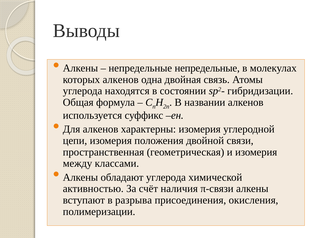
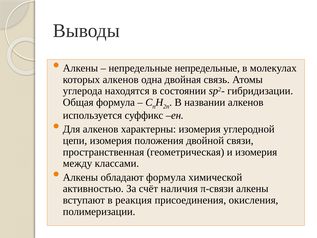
обладают углерода: углерода -> формула
разрыва: разрыва -> реакция
